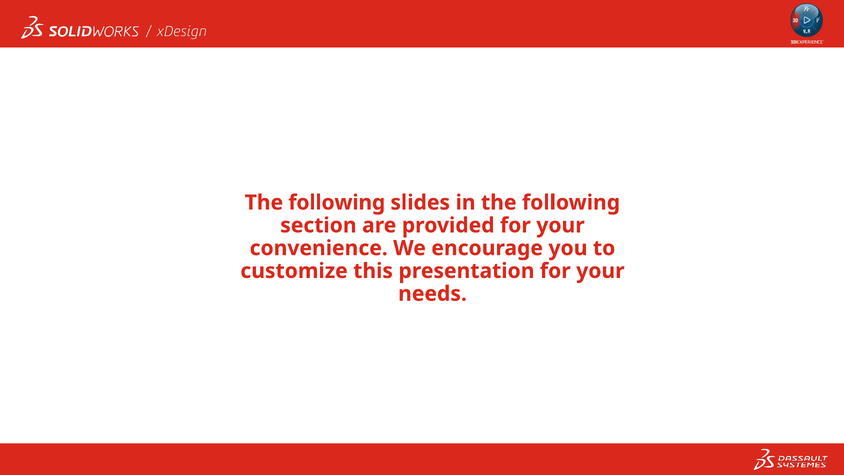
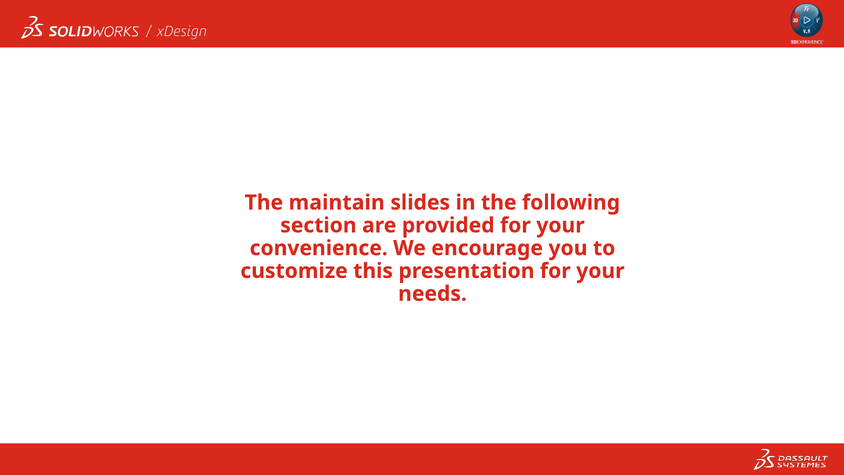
following at (337, 203): following -> maintain
